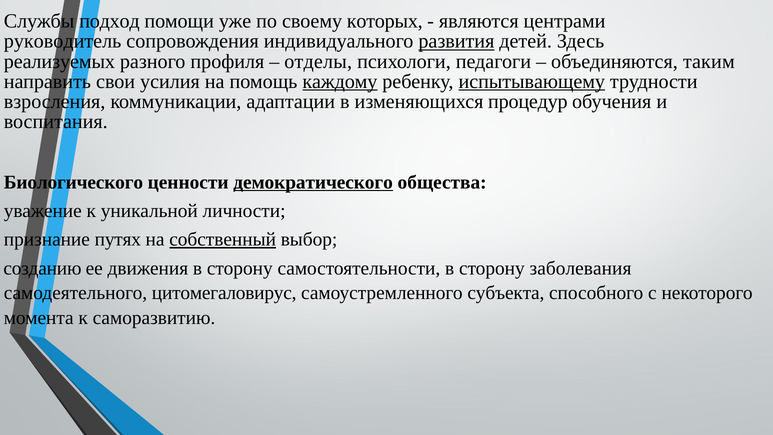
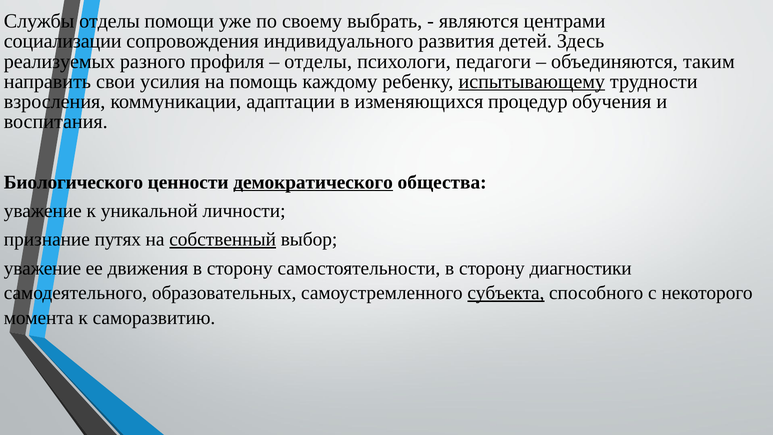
Службы подход: подход -> отделы
которых: которых -> выбрать
руководитель: руководитель -> социализации
развития underline: present -> none
каждому underline: present -> none
созданию at (42, 268): созданию -> уважение
заболевания: заболевания -> диагностики
цитомегаловирус: цитомегаловирус -> образовательных
субъекта underline: none -> present
